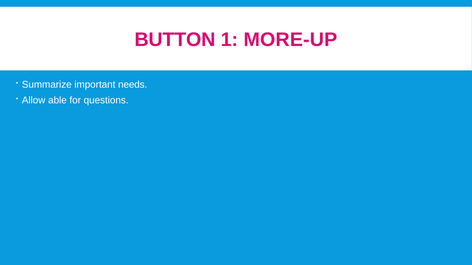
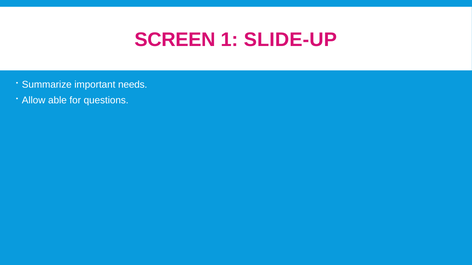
BUTTON: BUTTON -> SCREEN
MORE-UP: MORE-UP -> SLIDE-UP
